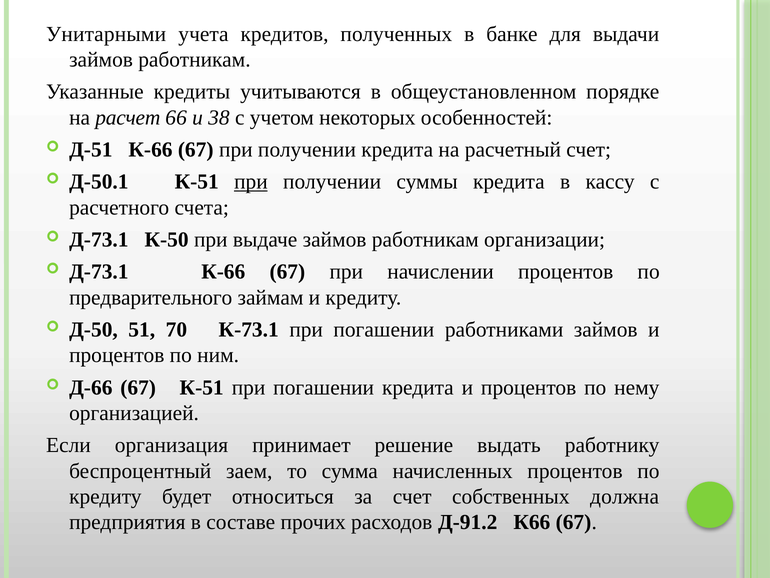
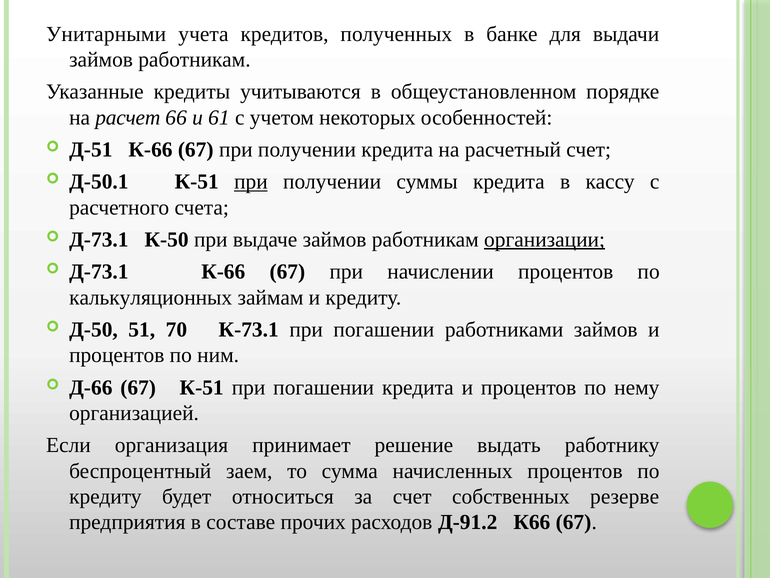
38: 38 -> 61
организации underline: none -> present
предварительного: предварительного -> калькуляционных
должна: должна -> резерве
